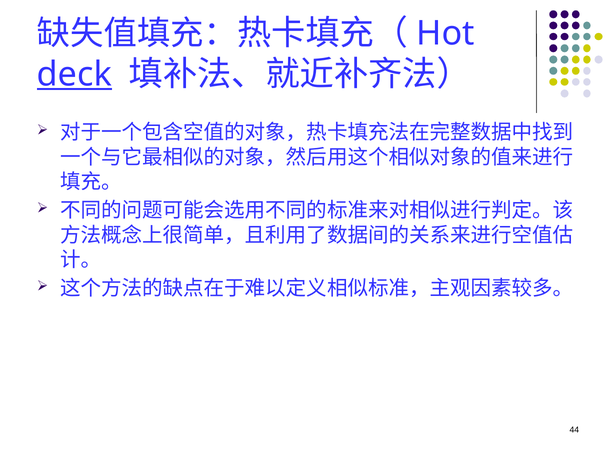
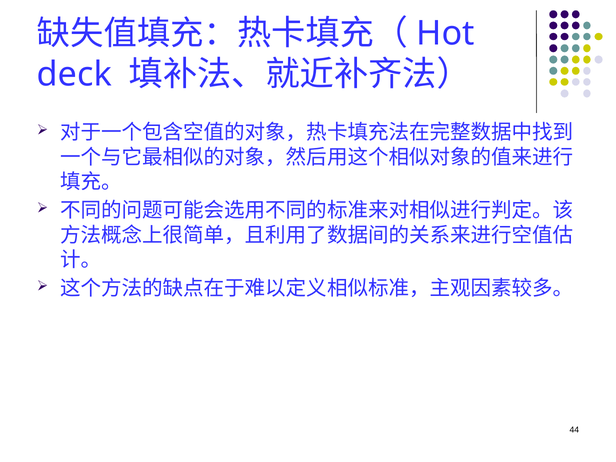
deck underline: present -> none
